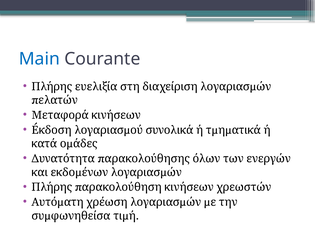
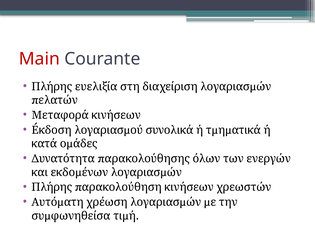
Main colour: blue -> red
